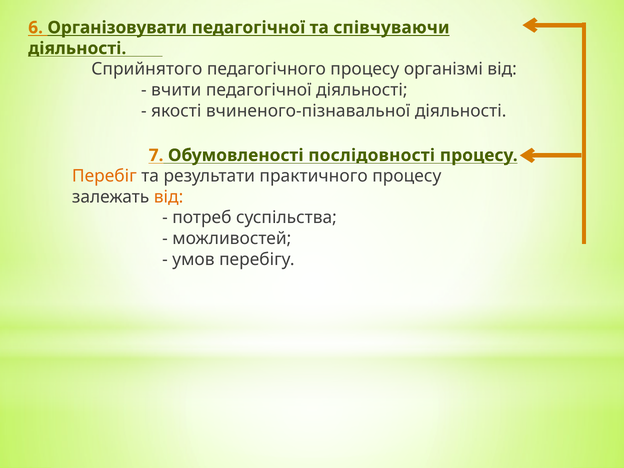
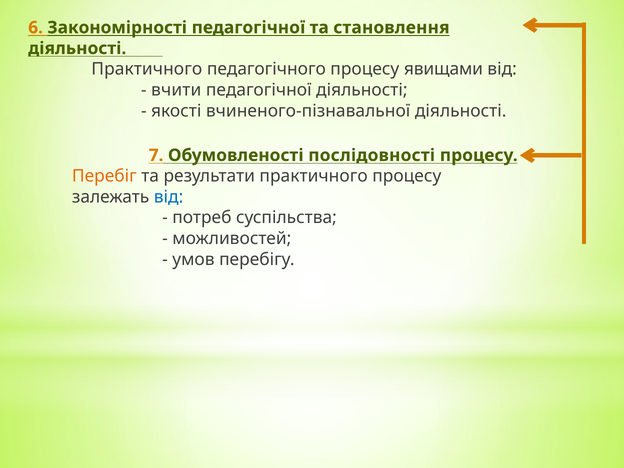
Організовувати: Організовувати -> Закономірності
співчуваючи: співчуваючи -> становлення
Сприйнятого at (147, 69): Сприйнятого -> Практичного
організмі: організмі -> явищами
від at (169, 197) colour: orange -> blue
